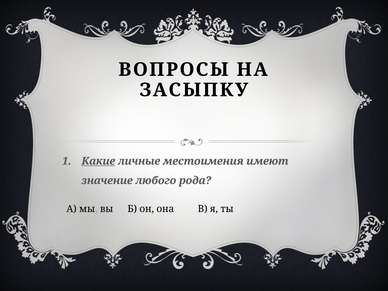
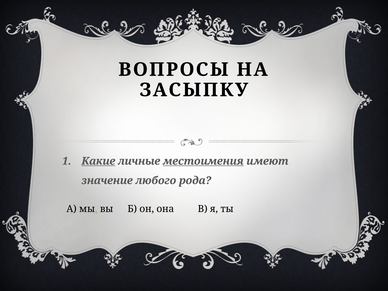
местоимения underline: none -> present
